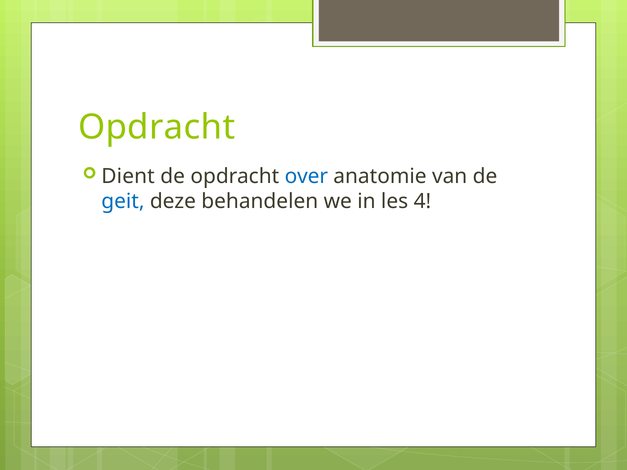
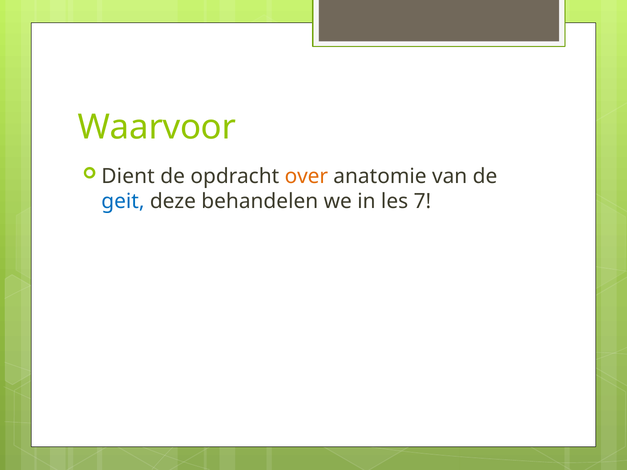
Opdracht at (157, 127): Opdracht -> Waarvoor
over colour: blue -> orange
4: 4 -> 7
